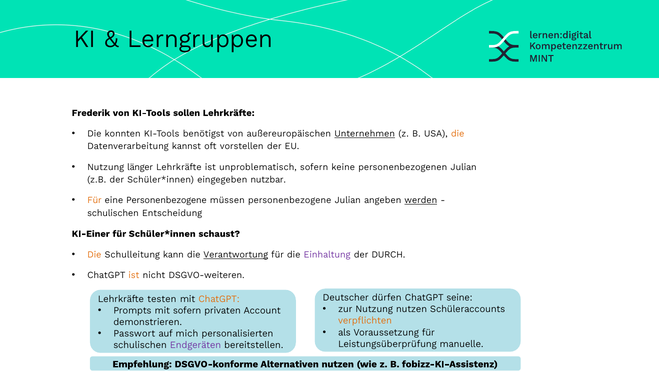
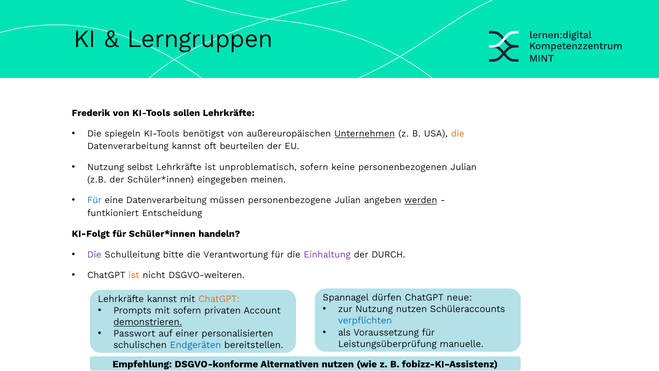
konnten: konnten -> spiegeln
vorstellen: vorstellen -> beurteilen
länger: länger -> selbst
nutzbar: nutzbar -> meinen
Für at (94, 200) colour: orange -> blue
eine Personenbezogene: Personenbezogene -> Datenverarbeitung
schulischen at (113, 213): schulischen -> funtkioniert
KI-Einer: KI-Einer -> KI-Folgt
schaust: schaust -> handeln
Die at (94, 254) colour: orange -> purple
kann: kann -> bitte
Verantwortung underline: present -> none
Deutscher: Deutscher -> Spannagel
seine: seine -> neue
Lehrkräfte testen: testen -> kannst
verpflichten colour: orange -> blue
demonstrieren underline: none -> present
mich: mich -> einer
Endgeräten colour: purple -> blue
